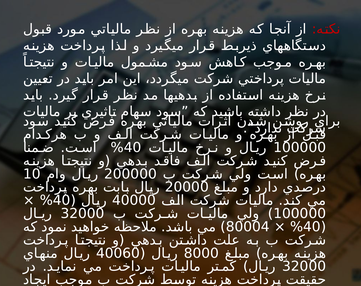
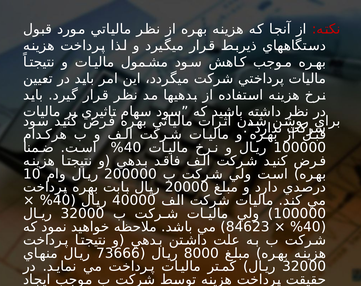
80004: 80004 -> 84623
40060: 40060 -> 73666
